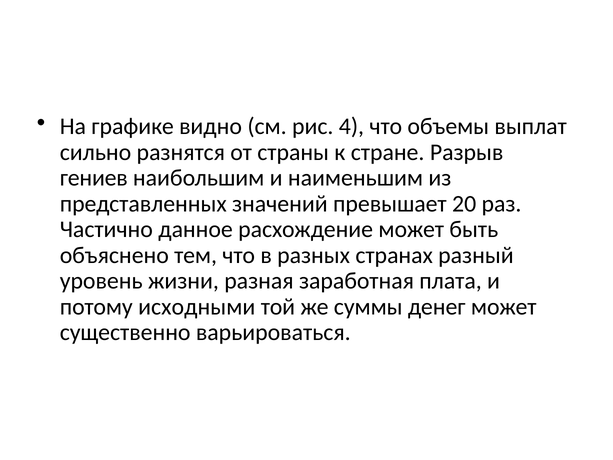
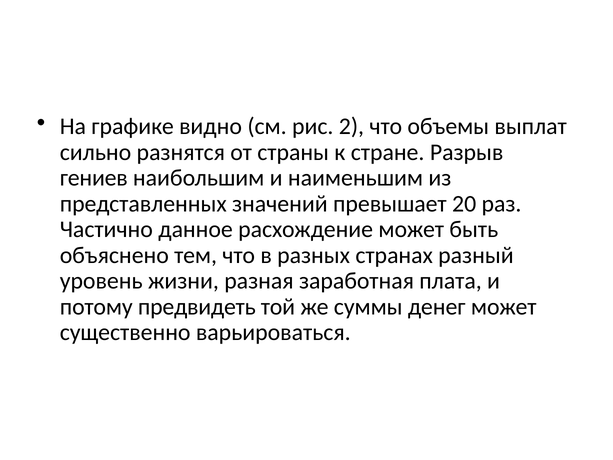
4: 4 -> 2
исходными: исходными -> предвидеть
